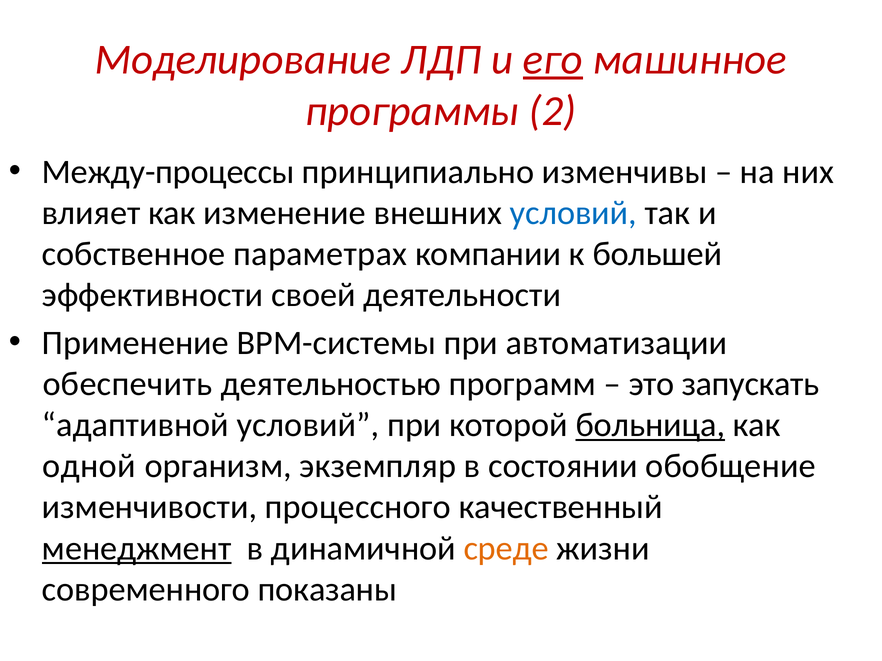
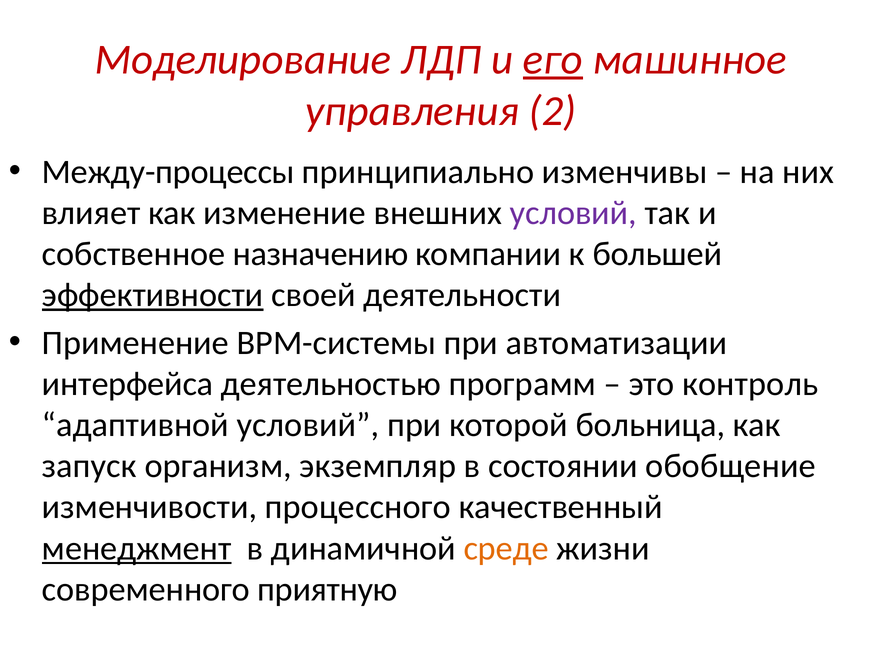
программы: программы -> управления
условий at (573, 213) colour: blue -> purple
параметрах: параметрах -> назначению
эффективности underline: none -> present
обеспечить: обеспечить -> интерфейса
запускать: запускать -> контроль
больница underline: present -> none
одной: одной -> запуск
показаны: показаны -> приятную
